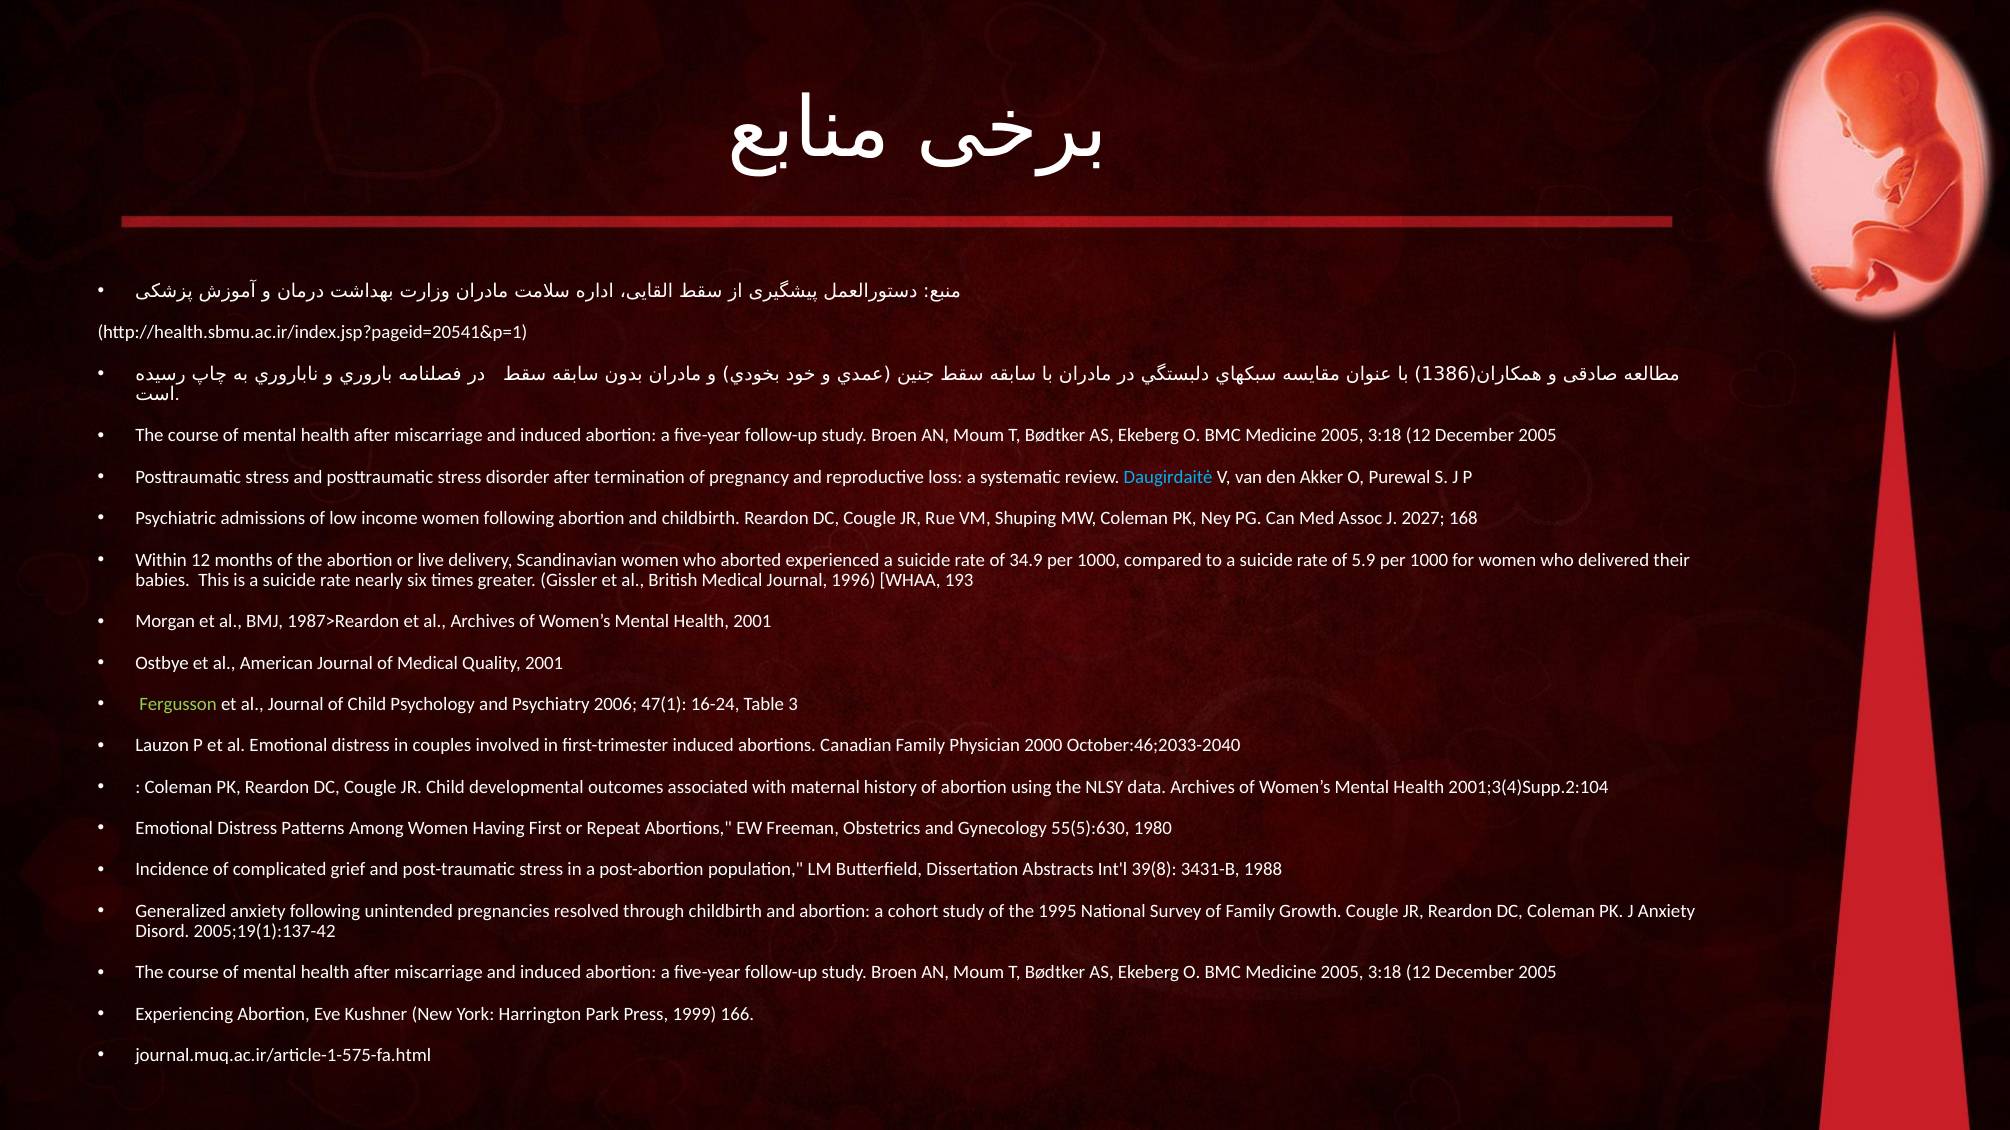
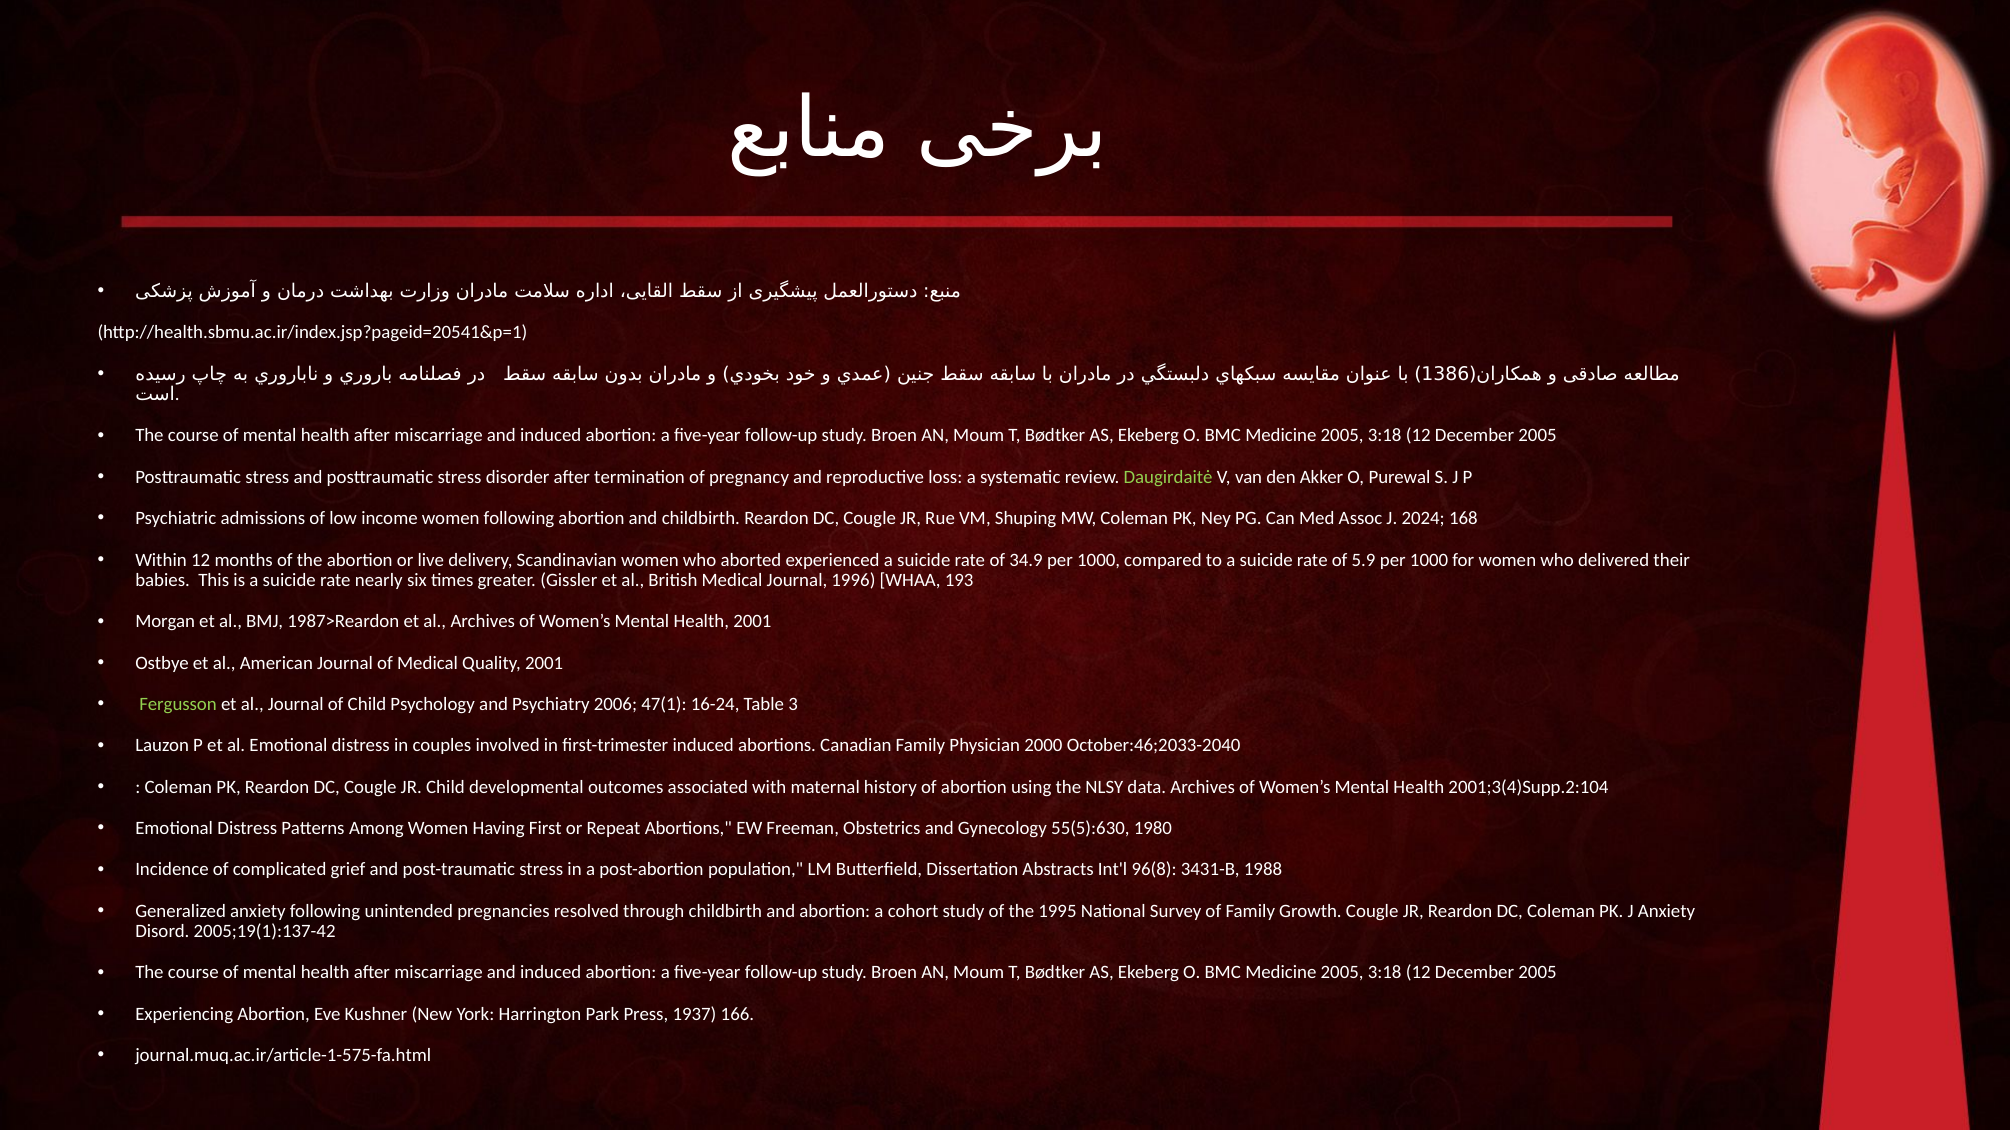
Daugirdaitė colour: light blue -> light green
2027: 2027 -> 2024
39(8: 39(8 -> 96(8
1999: 1999 -> 1937
